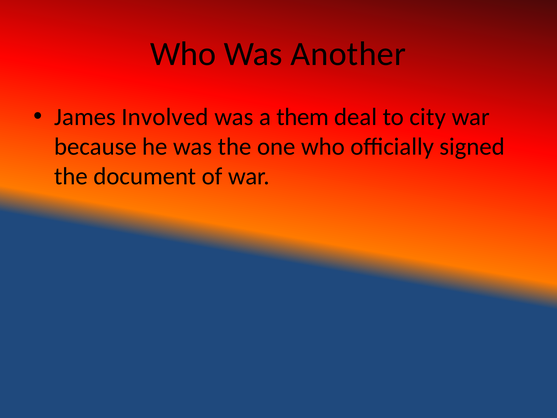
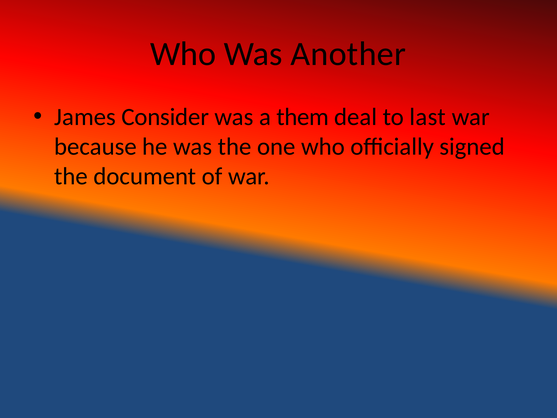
Involved: Involved -> Consider
city: city -> last
